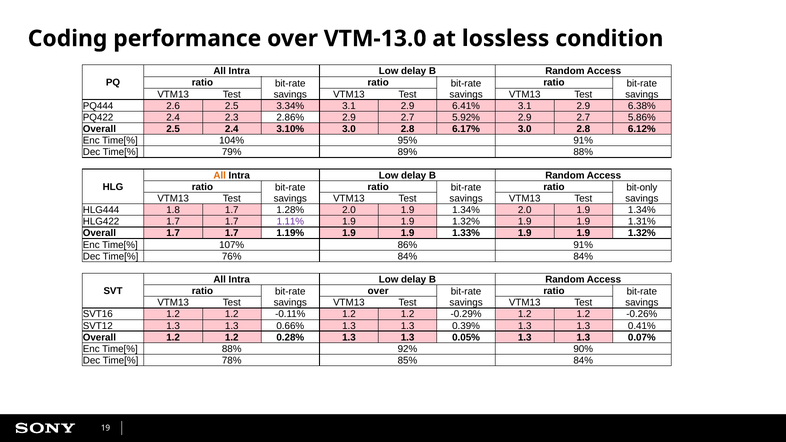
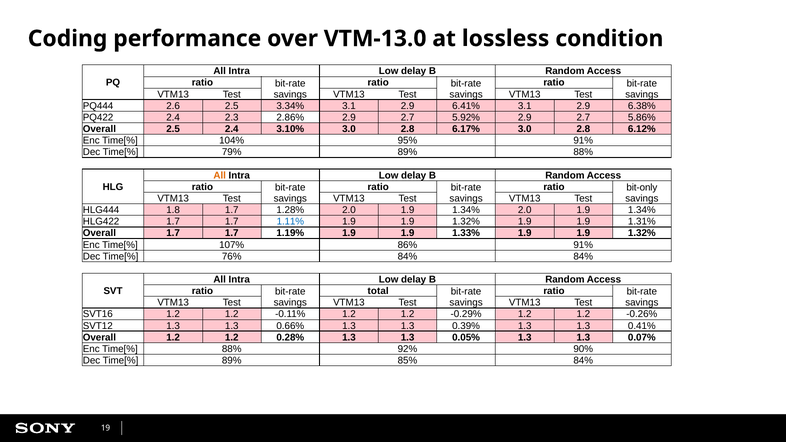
1.11% colour: purple -> blue
over at (378, 291): over -> total
Time[% 78%: 78% -> 89%
